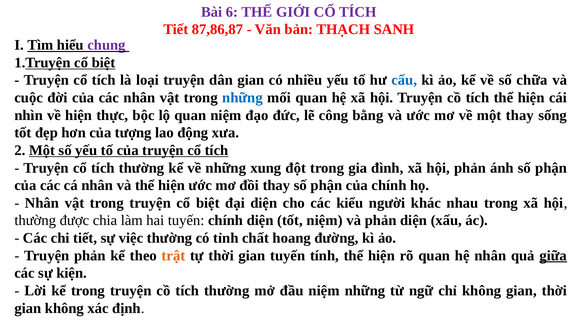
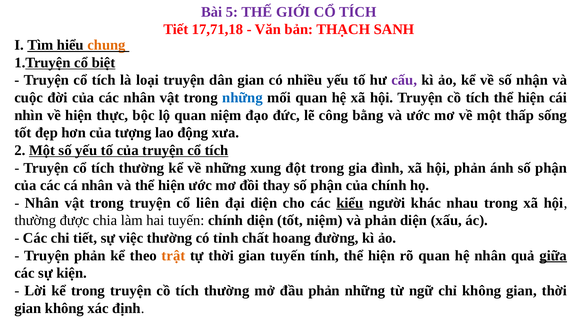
6: 6 -> 5
87,86,87: 87,86,87 -> 17,71,18
chung colour: purple -> orange
cấu colour: blue -> purple
chữa: chữa -> nhận
một thay: thay -> thấp
truyện cổ biệt: biệt -> liên
kiểu underline: none -> present
đầu niệm: niệm -> phản
